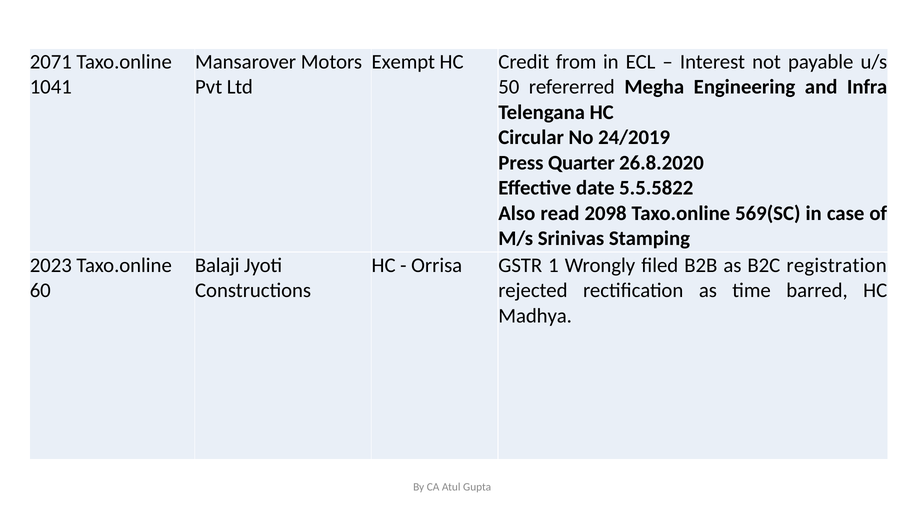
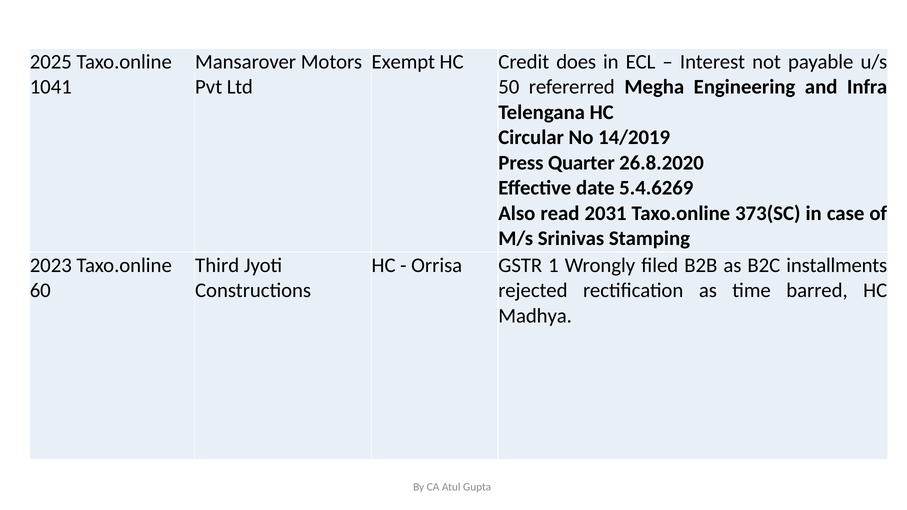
2071: 2071 -> 2025
from: from -> does
24/2019: 24/2019 -> 14/2019
5.5.5822: 5.5.5822 -> 5.4.6269
2098: 2098 -> 2031
569(SC: 569(SC -> 373(SC
Balaji: Balaji -> Third
registration: registration -> installments
